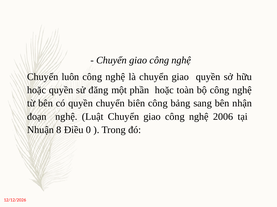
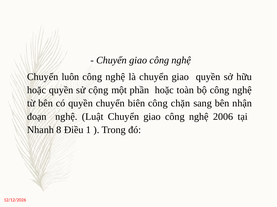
đăng: đăng -> cộng
bảng: bảng -> chặn
Nhuận: Nhuận -> Nhanh
0: 0 -> 1
